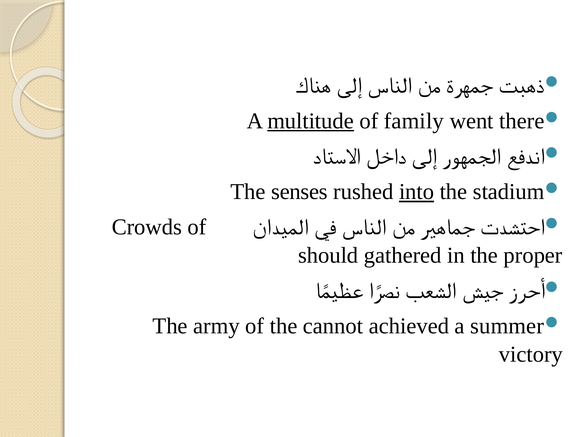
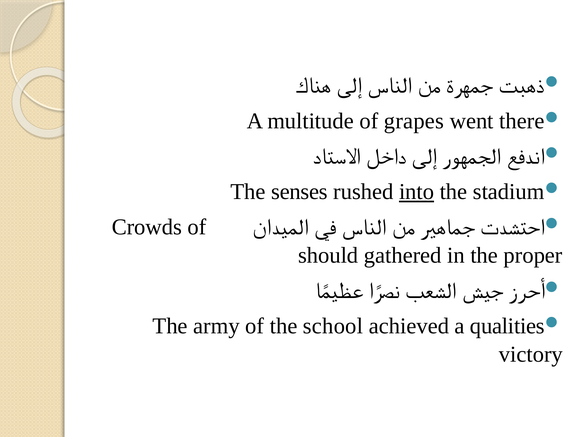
multitude underline: present -> none
family: family -> grapes
cannot: cannot -> school
summer: summer -> qualities
